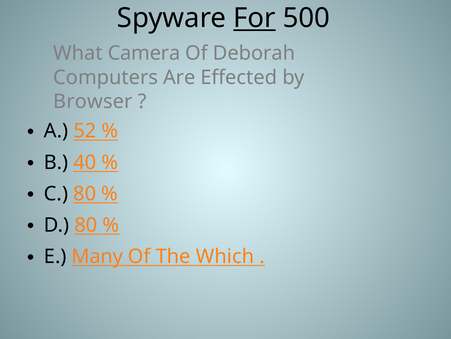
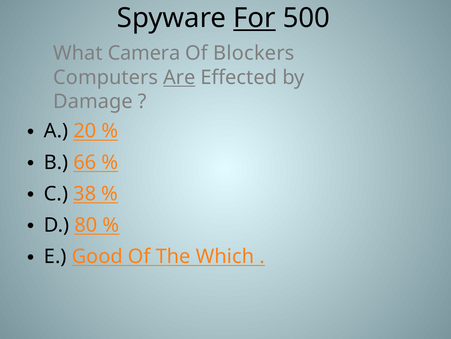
Deborah: Deborah -> Blockers
Are underline: none -> present
Browser: Browser -> Damage
52: 52 -> 20
40: 40 -> 66
C 80: 80 -> 38
Many: Many -> Good
